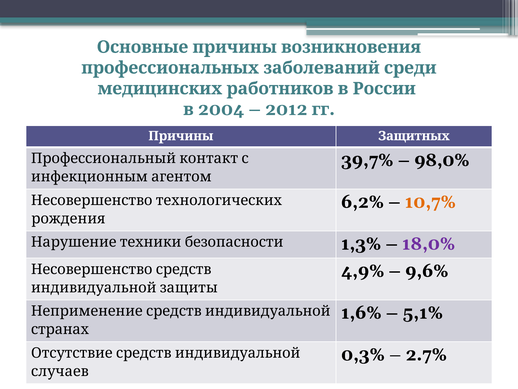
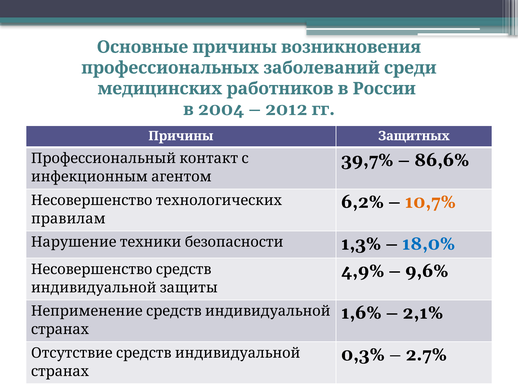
98,0%: 98,0% -> 86,6%
рождения: рождения -> правилам
18,0% colour: purple -> blue
5,1%: 5,1% -> 2,1%
случаев at (60, 371): случаев -> странах
